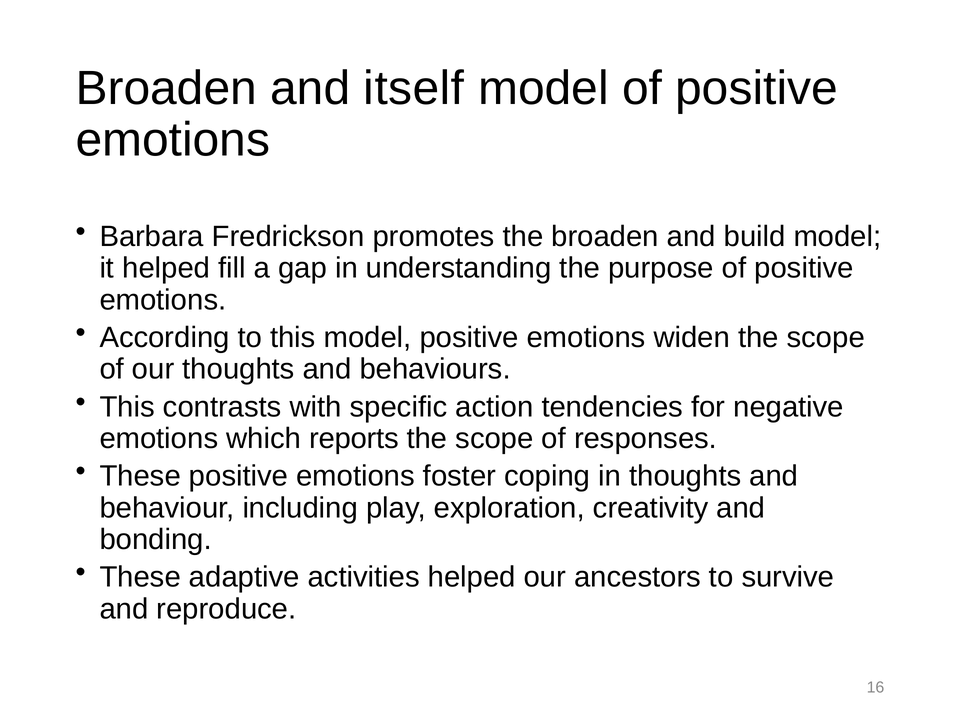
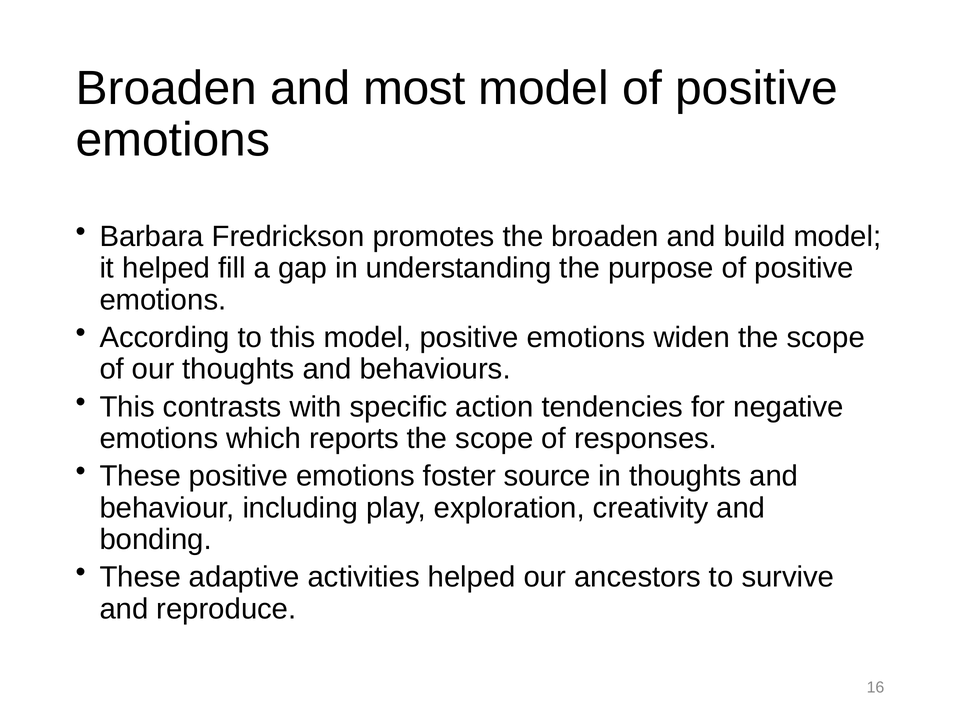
itself: itself -> most
coping: coping -> source
